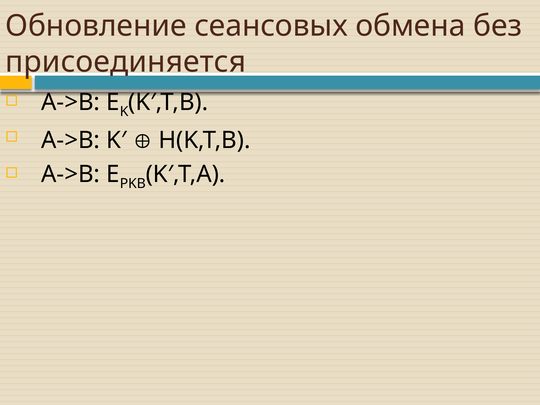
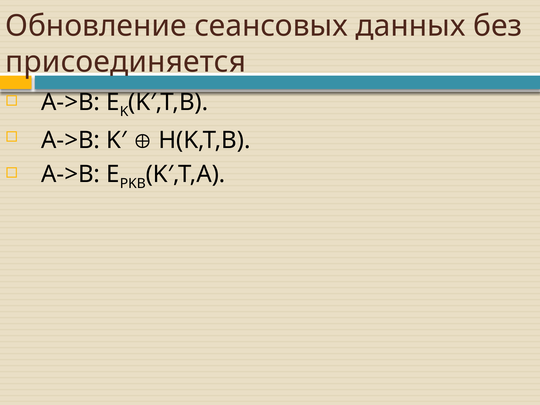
обмена: обмена -> данных
